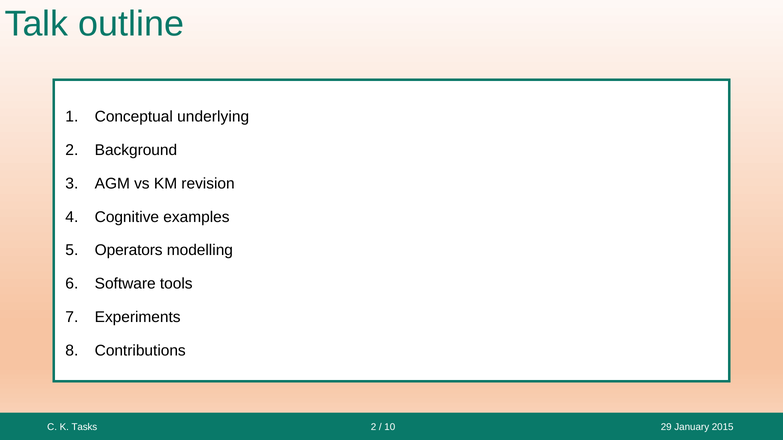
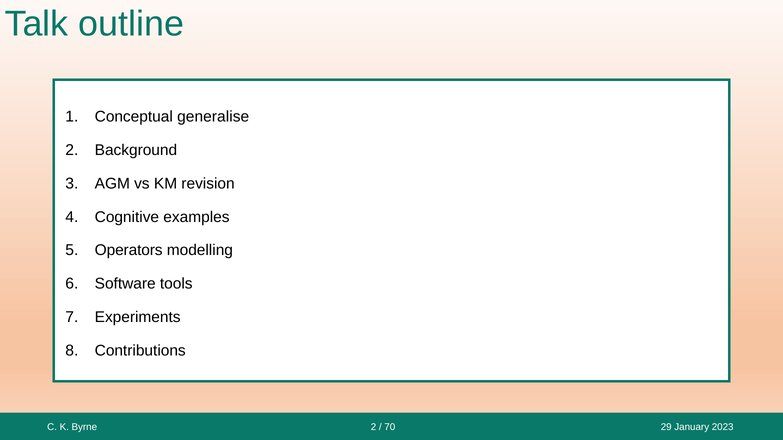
underlying: underlying -> generalise
Tasks: Tasks -> Byrne
10: 10 -> 70
2015: 2015 -> 2023
